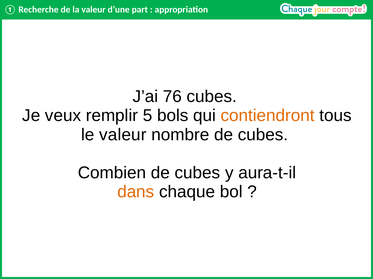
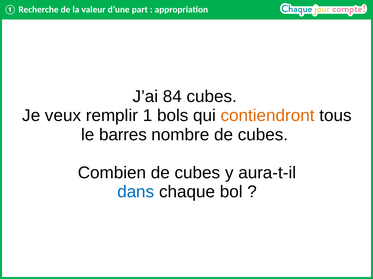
76: 76 -> 84
5: 5 -> 1
le valeur: valeur -> barres
dans colour: orange -> blue
